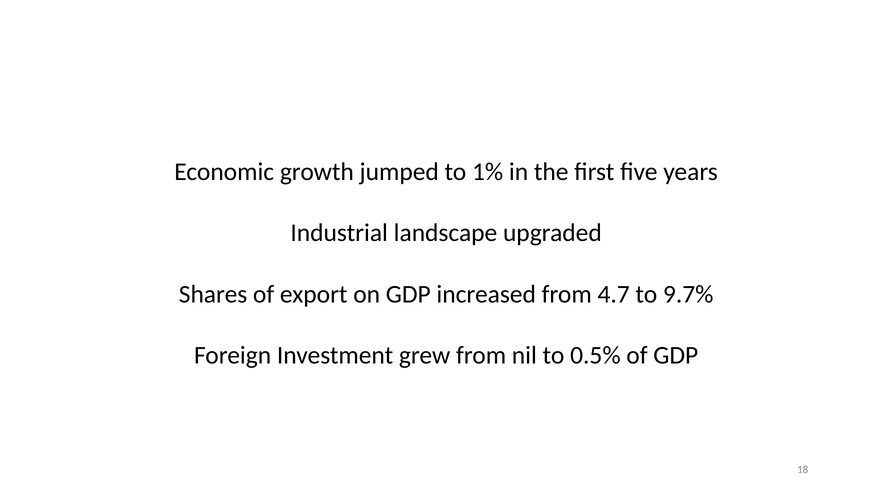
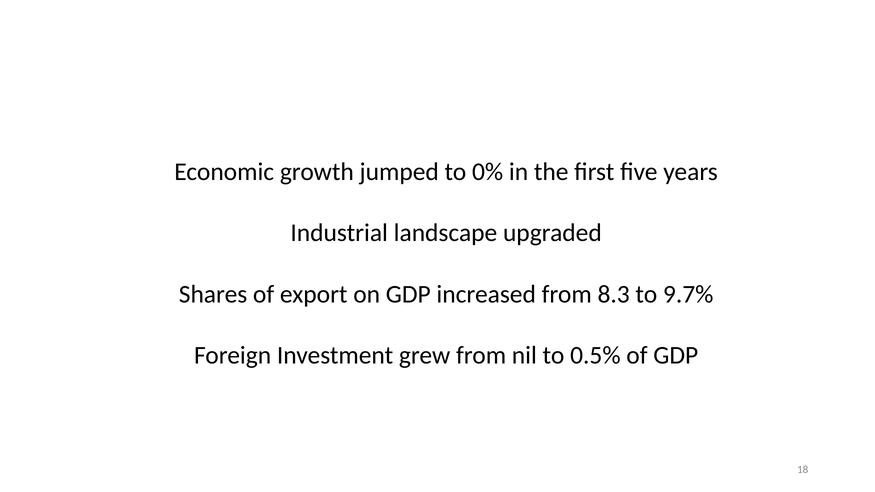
1%: 1% -> 0%
4.7: 4.7 -> 8.3
